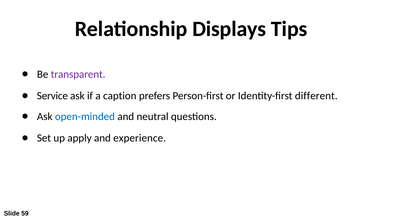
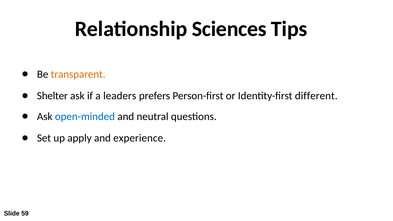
Displays: Displays -> Sciences
transparent colour: purple -> orange
Service: Service -> Shelter
caption: caption -> leaders
